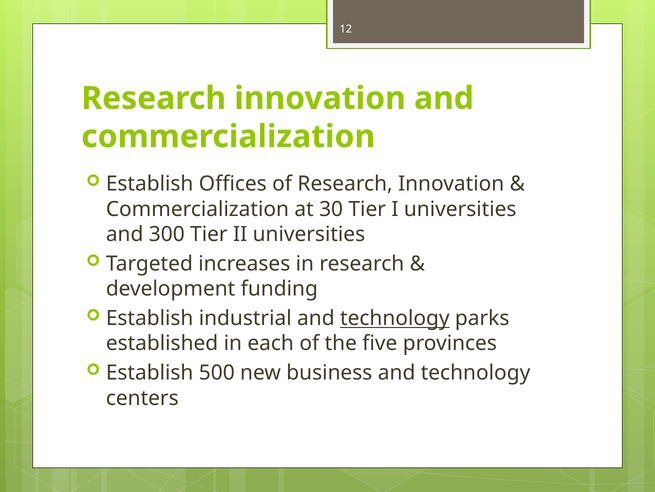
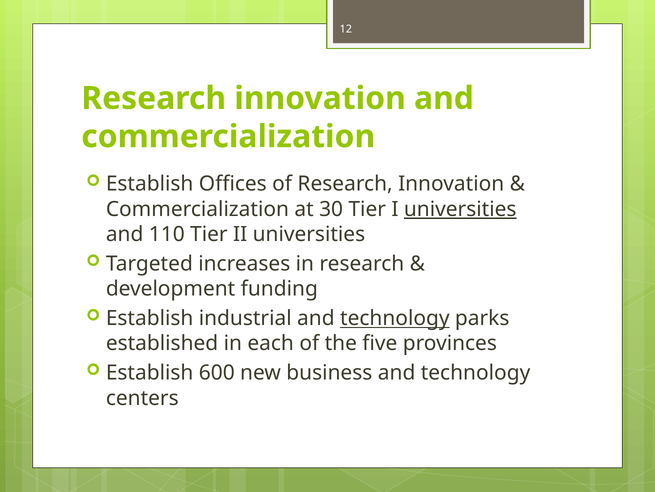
universities at (460, 209) underline: none -> present
300: 300 -> 110
500: 500 -> 600
